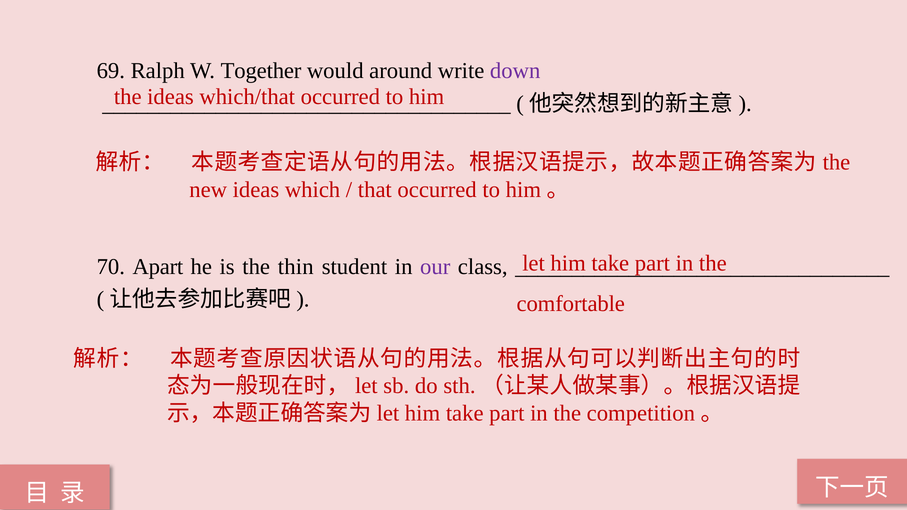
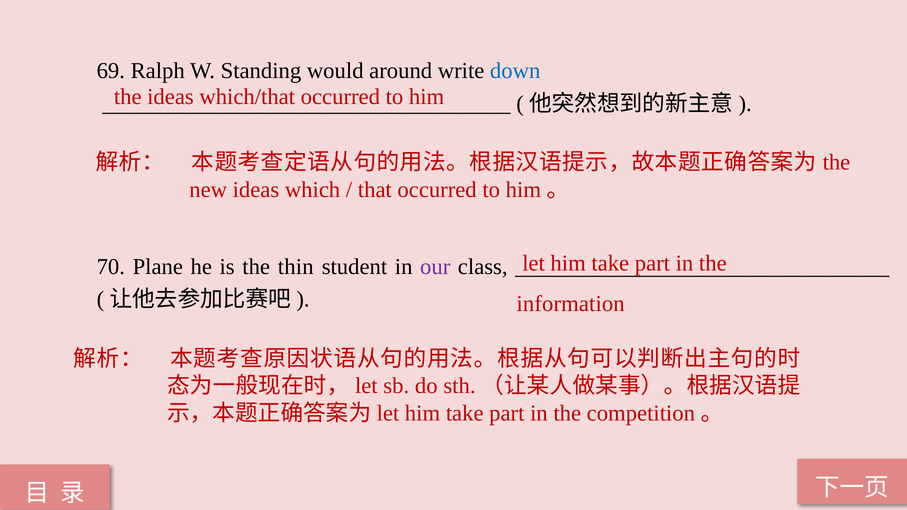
Together: Together -> Standing
down colour: purple -> blue
Apart: Apart -> Plane
comfortable: comfortable -> information
